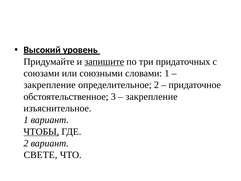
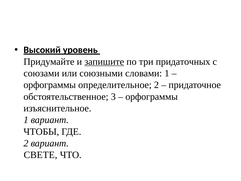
закрепление at (50, 85): закрепление -> орфограммы
закрепление at (152, 96): закрепление -> орфограммы
ЧТОБЫ underline: present -> none
